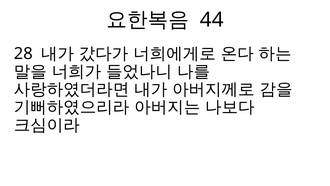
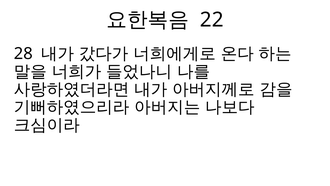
44: 44 -> 22
